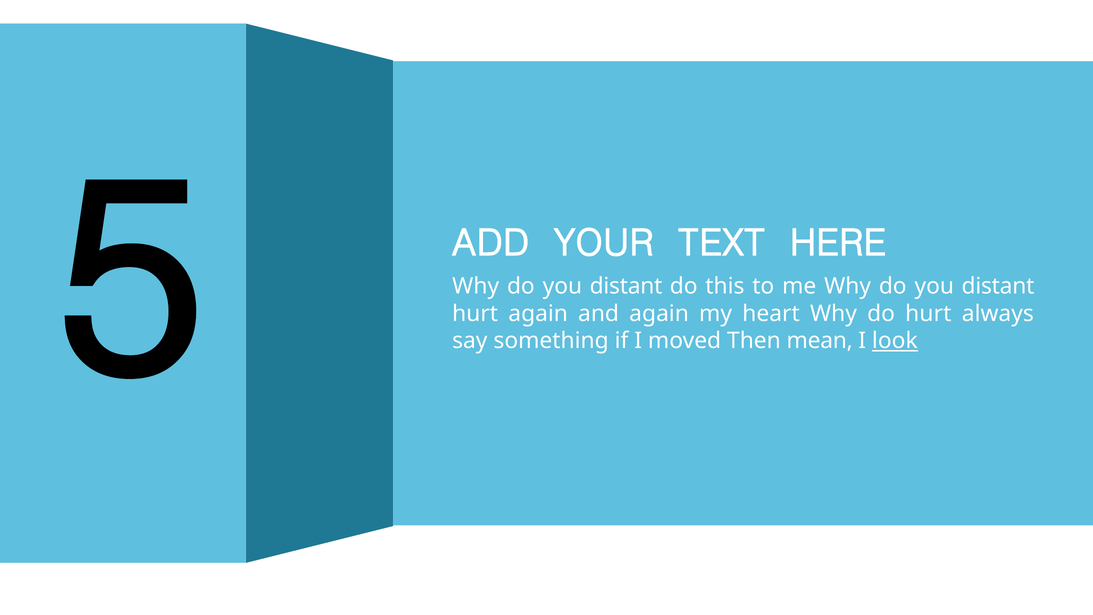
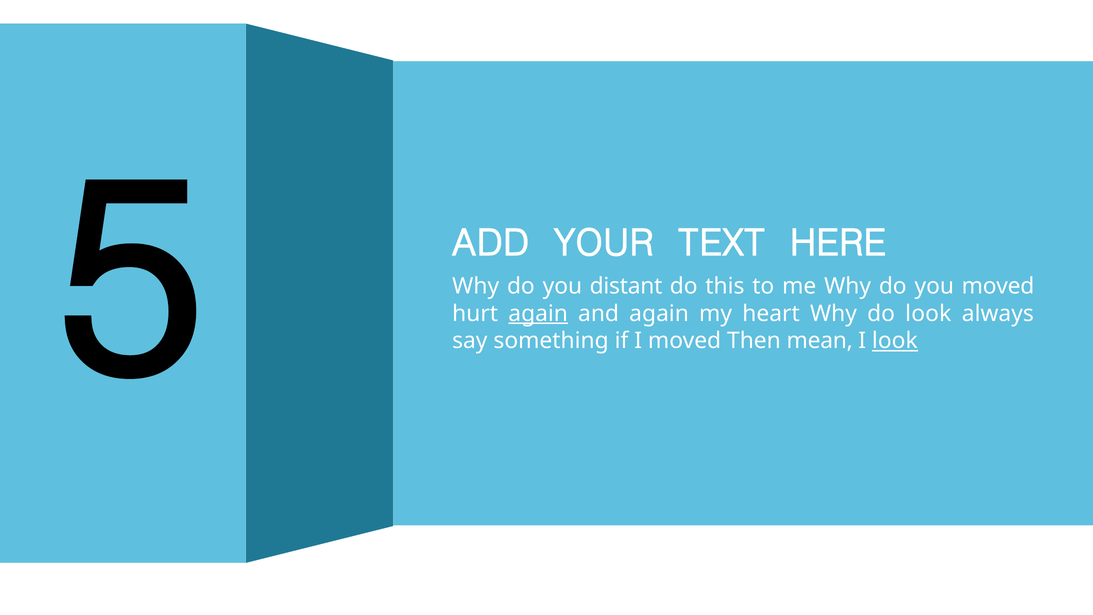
distant at (998, 286): distant -> moved
again at (538, 313) underline: none -> present
do hurt: hurt -> look
